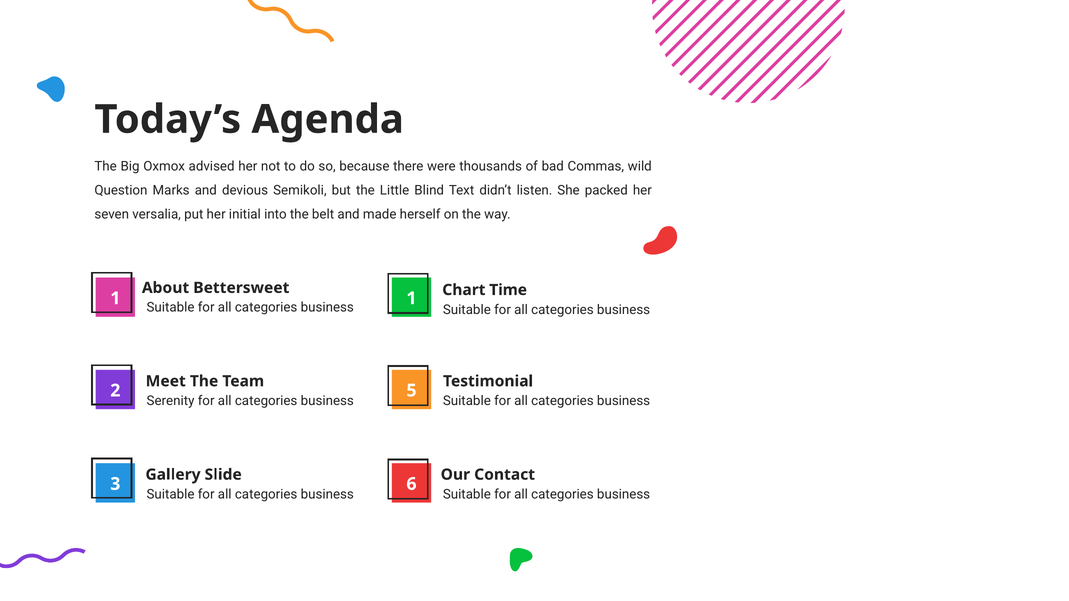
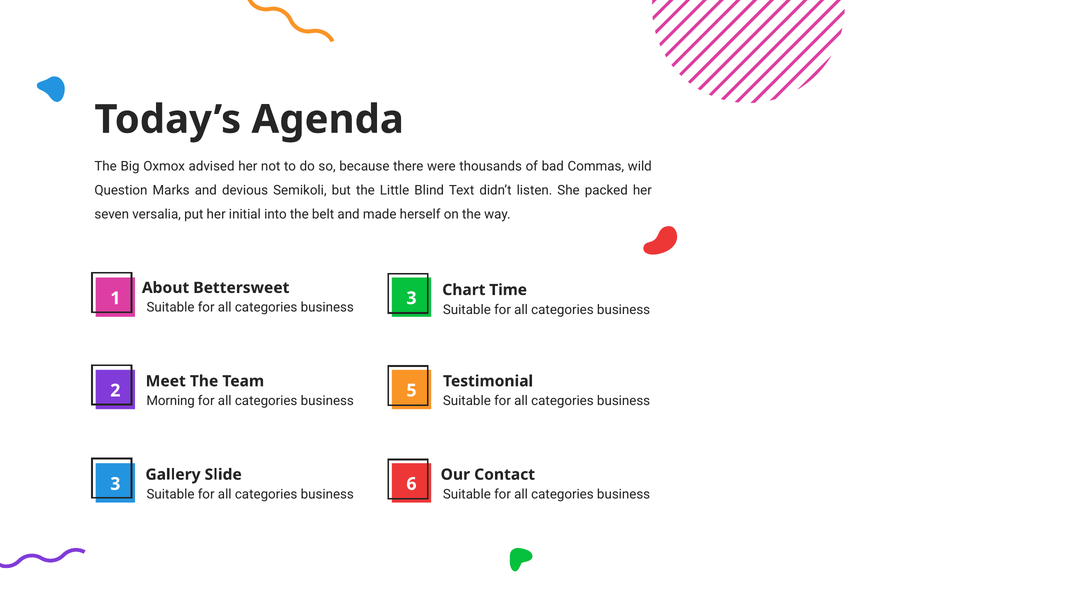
1 1: 1 -> 3
Serenity: Serenity -> Morning
